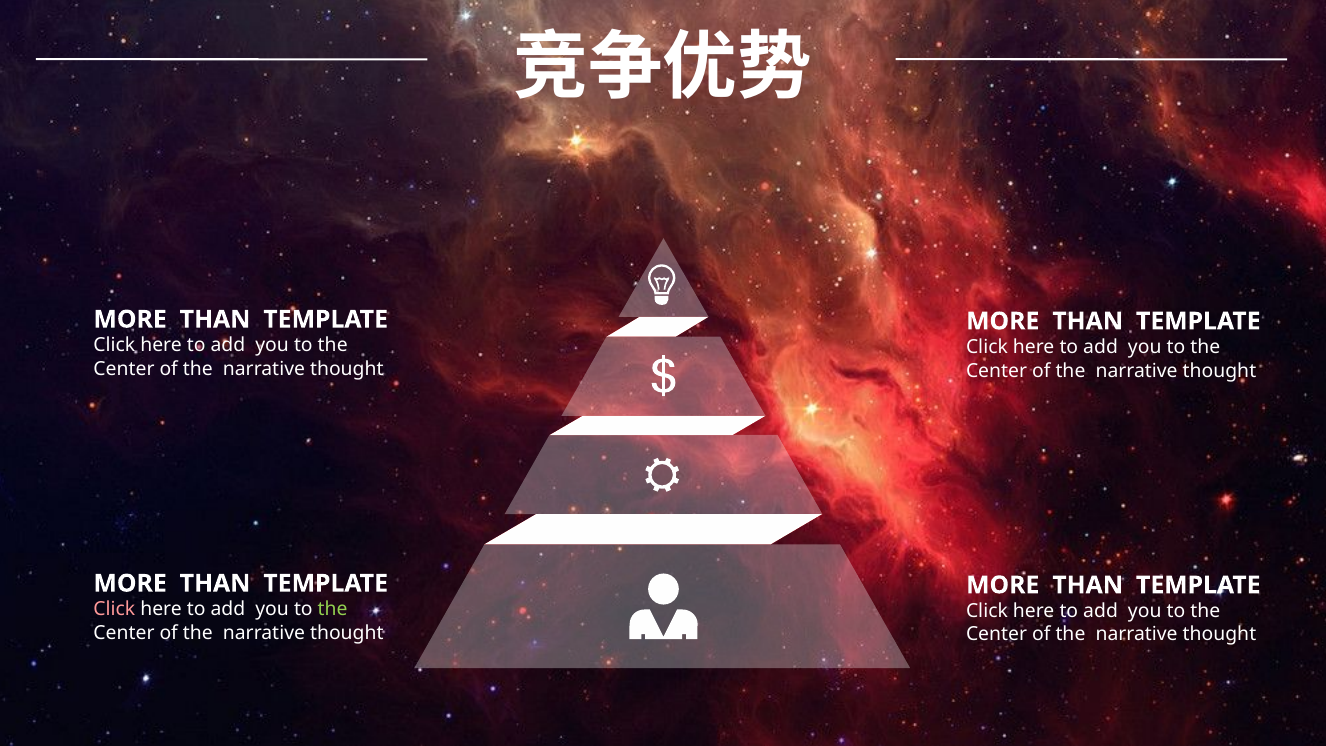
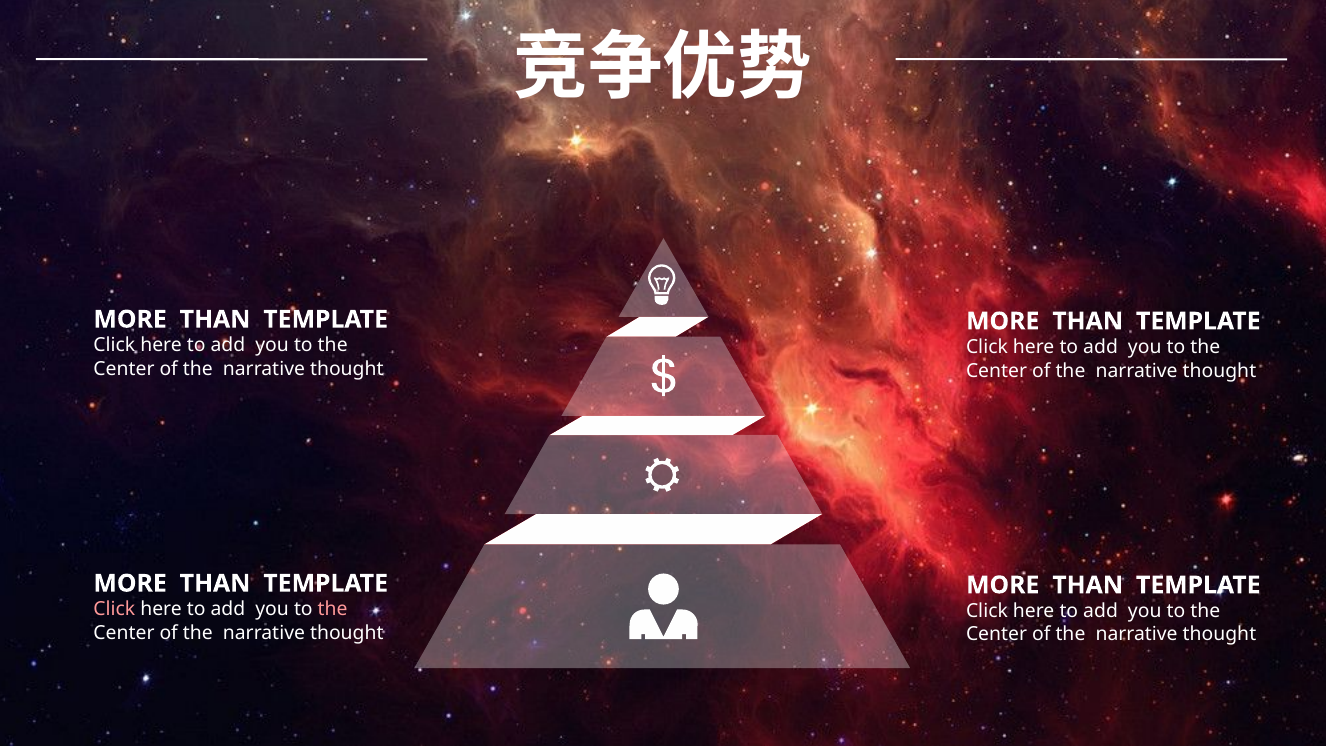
the at (333, 609) colour: light green -> pink
